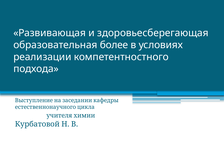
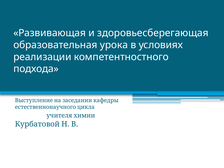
более: более -> урока
